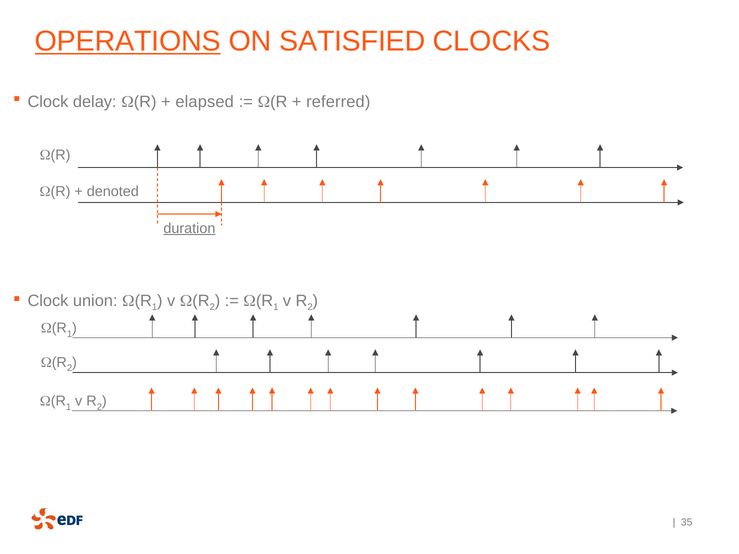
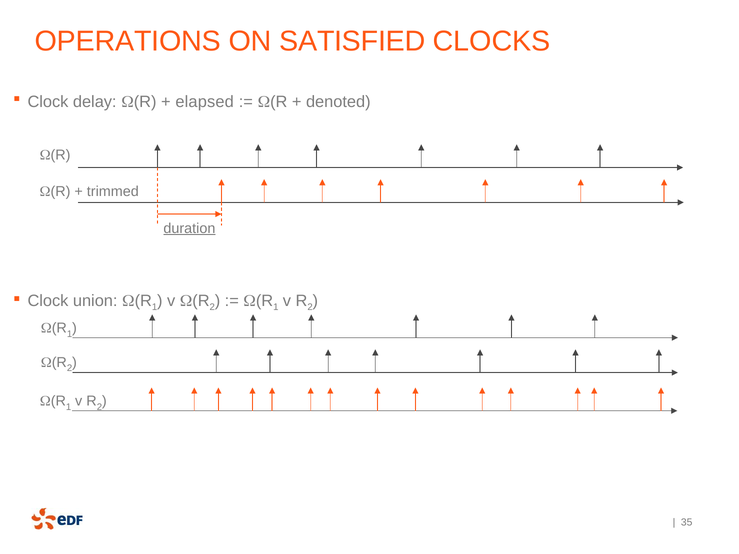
OPERATIONS underline: present -> none
referred: referred -> denoted
denoted: denoted -> trimmed
